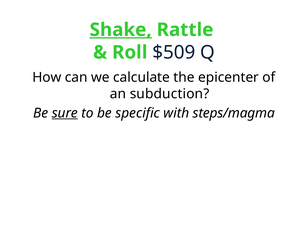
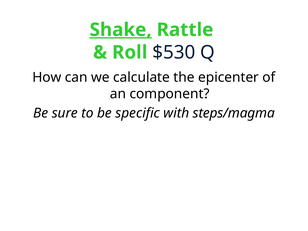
$509: $509 -> $530
subduction: subduction -> component
sure underline: present -> none
